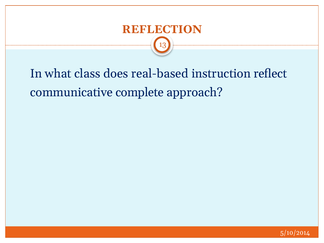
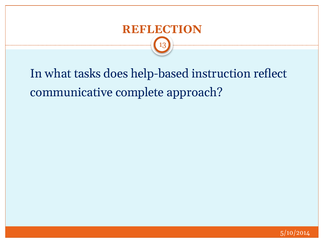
class: class -> tasks
real-based: real-based -> help-based
